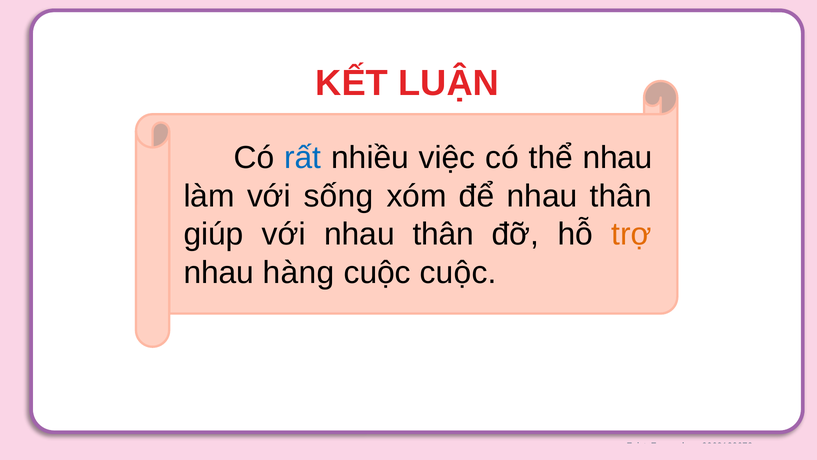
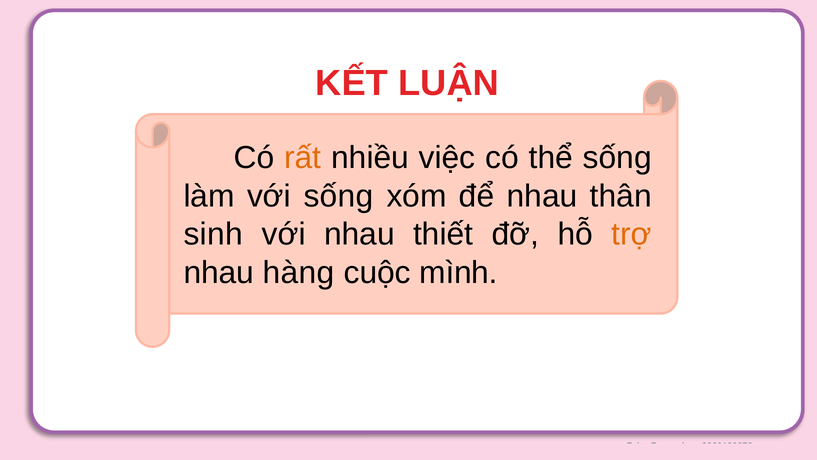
rất colour: blue -> orange
thể nhau: nhau -> sống
giúp: giúp -> sinh
với nhau thân: thân -> thiết
cuộc cuộc: cuộc -> mình
